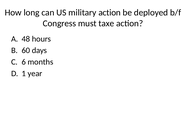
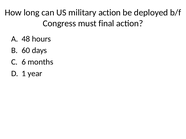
taxe: taxe -> final
